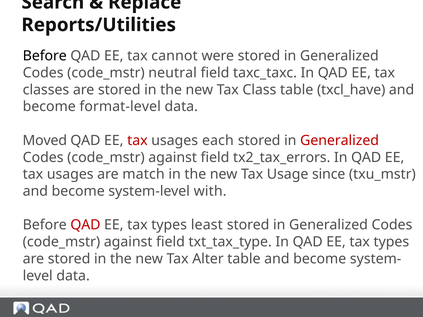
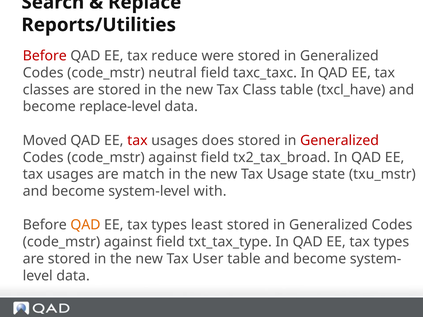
Before at (45, 56) colour: black -> red
cannot: cannot -> reduce
format-level: format-level -> replace-level
each: each -> does
tx2_tax_errors: tx2_tax_errors -> tx2_tax_broad
since: since -> state
QAD at (85, 225) colour: red -> orange
Alter: Alter -> User
